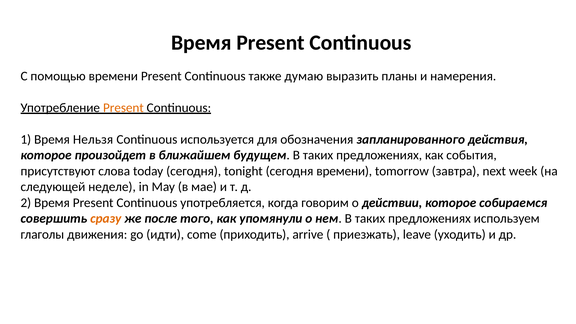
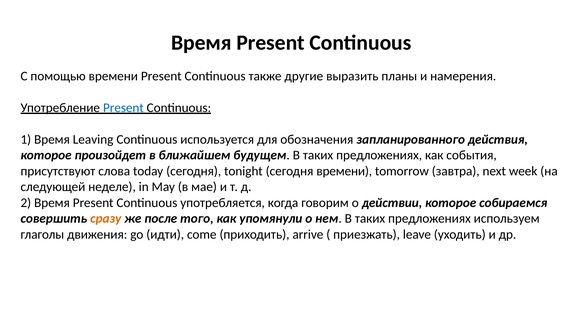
думаю: думаю -> другие
Present at (123, 108) colour: orange -> blue
Нельзя: Нельзя -> Leaving
